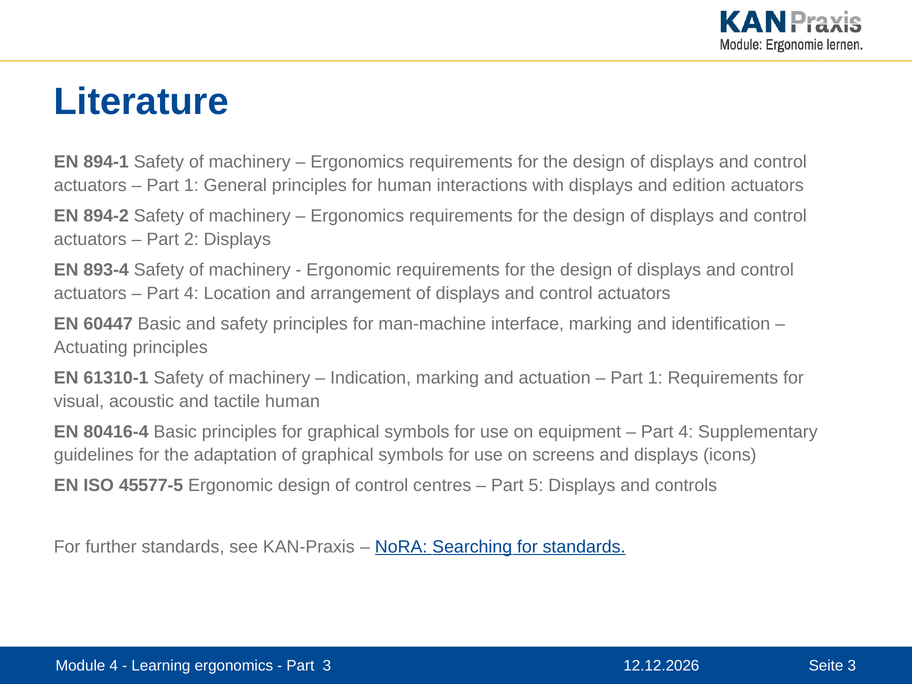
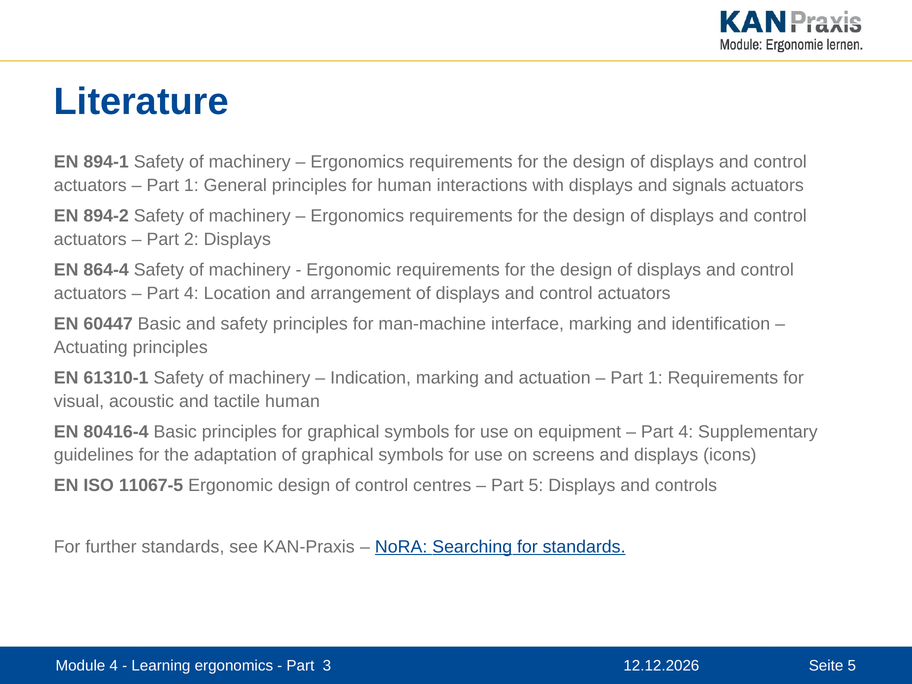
edition: edition -> signals
893-4: 893-4 -> 864-4
45577-5: 45577-5 -> 11067-5
3 at (852, 666): 3 -> 5
